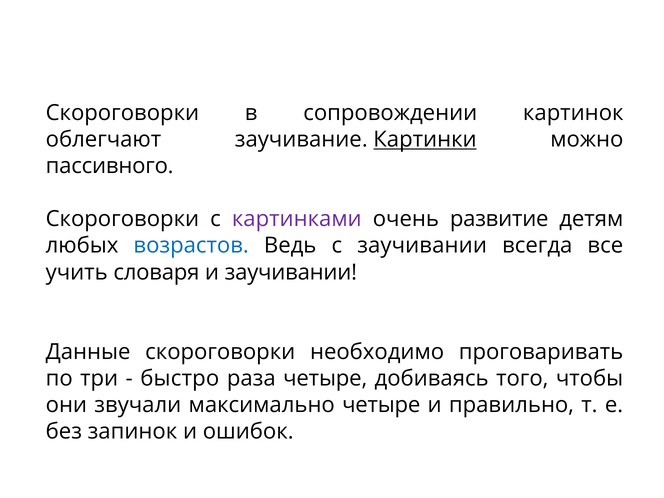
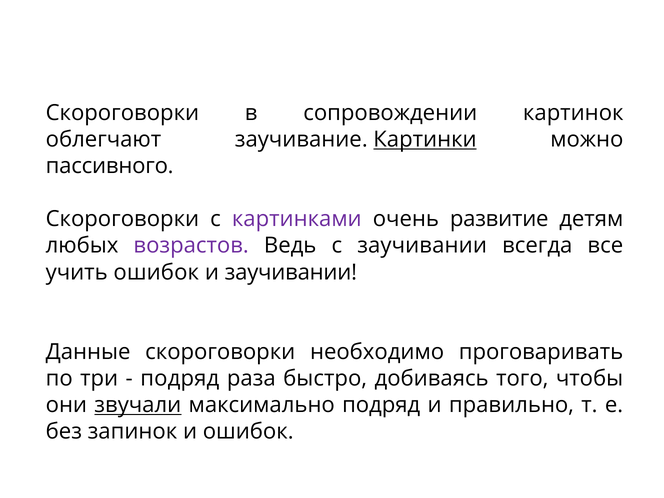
возрастов colour: blue -> purple
учить словаря: словаря -> ошибок
быстро at (180, 378): быстро -> подряд
раза четыре: четыре -> быстро
звучали underline: none -> present
максимально четыре: четыре -> подряд
